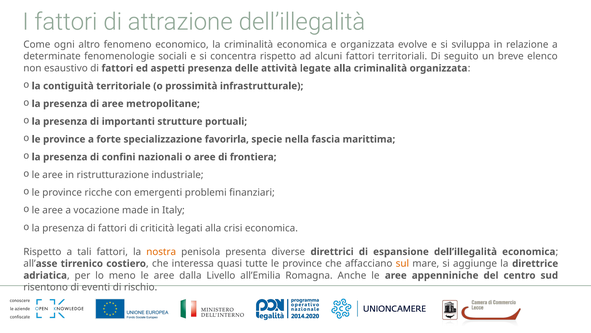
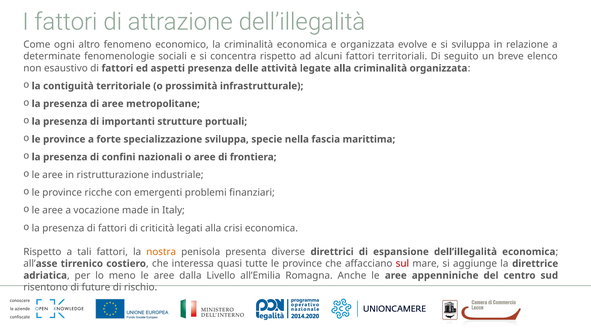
specializzazione favorirla: favorirla -> sviluppa
sul colour: orange -> red
eventi: eventi -> future
